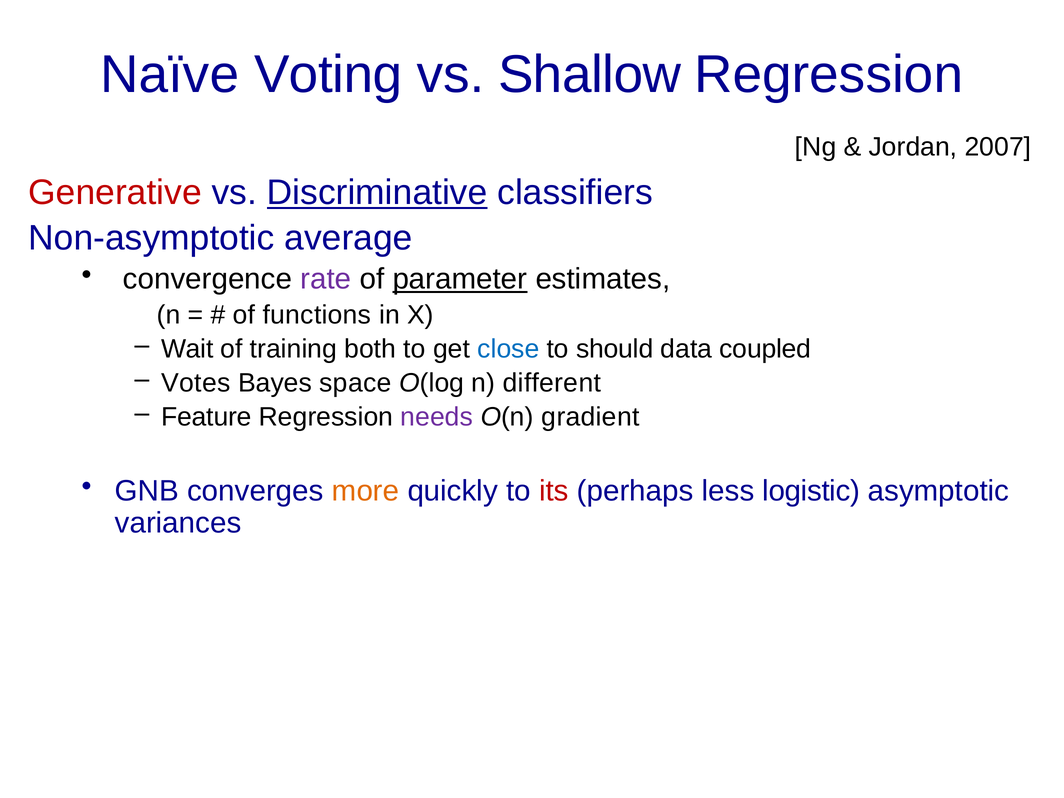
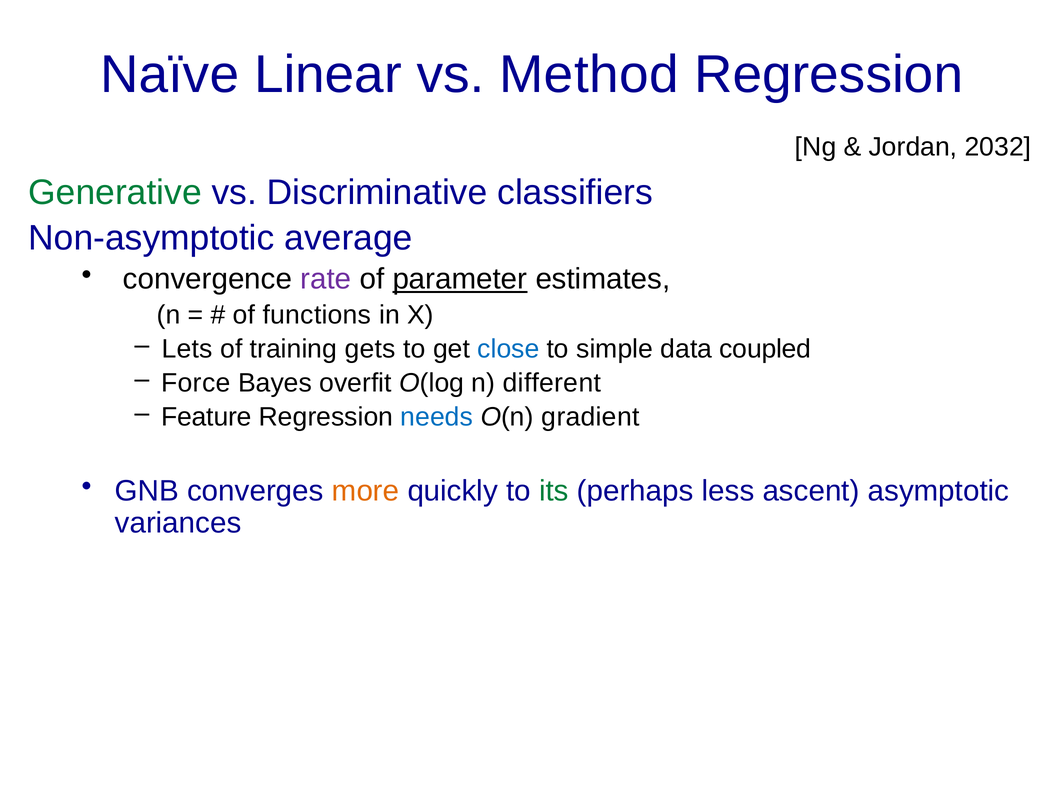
Voting: Voting -> Linear
Shallow: Shallow -> Method
2007: 2007 -> 2032
Generative colour: red -> green
Discriminative underline: present -> none
Wait: Wait -> Lets
both: both -> gets
should: should -> simple
Votes: Votes -> Force
space: space -> overfit
needs colour: purple -> blue
its colour: red -> green
logistic: logistic -> ascent
